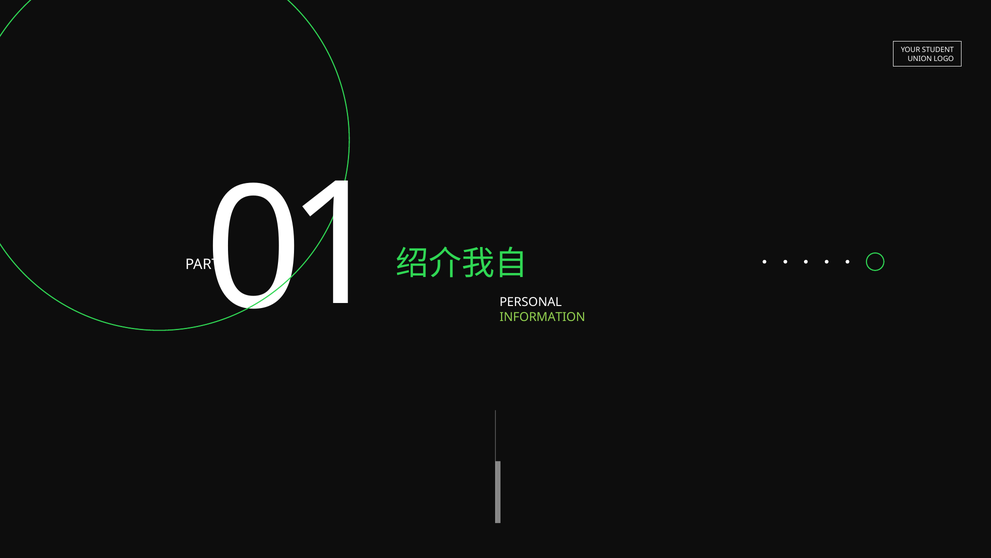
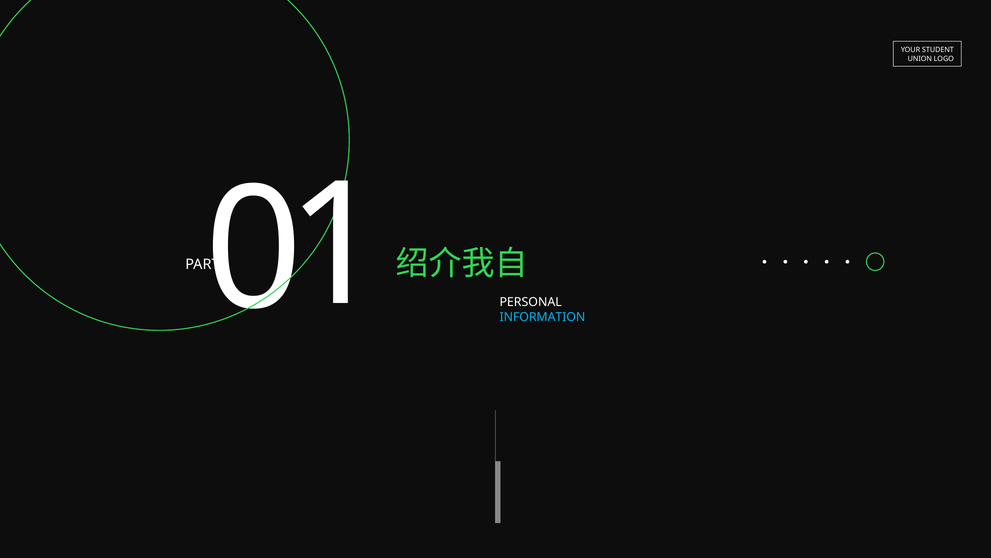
INFORMATION colour: light green -> light blue
